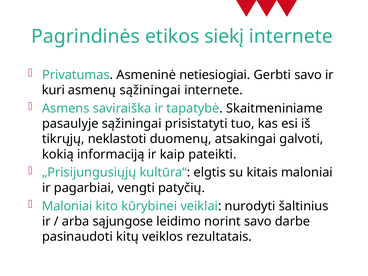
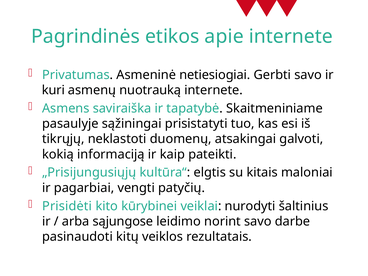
siekį: siekį -> apie
asmenų sąžiningai: sąžiningai -> nuotrauką
Maloniai at (67, 206): Maloniai -> Prisidėti
